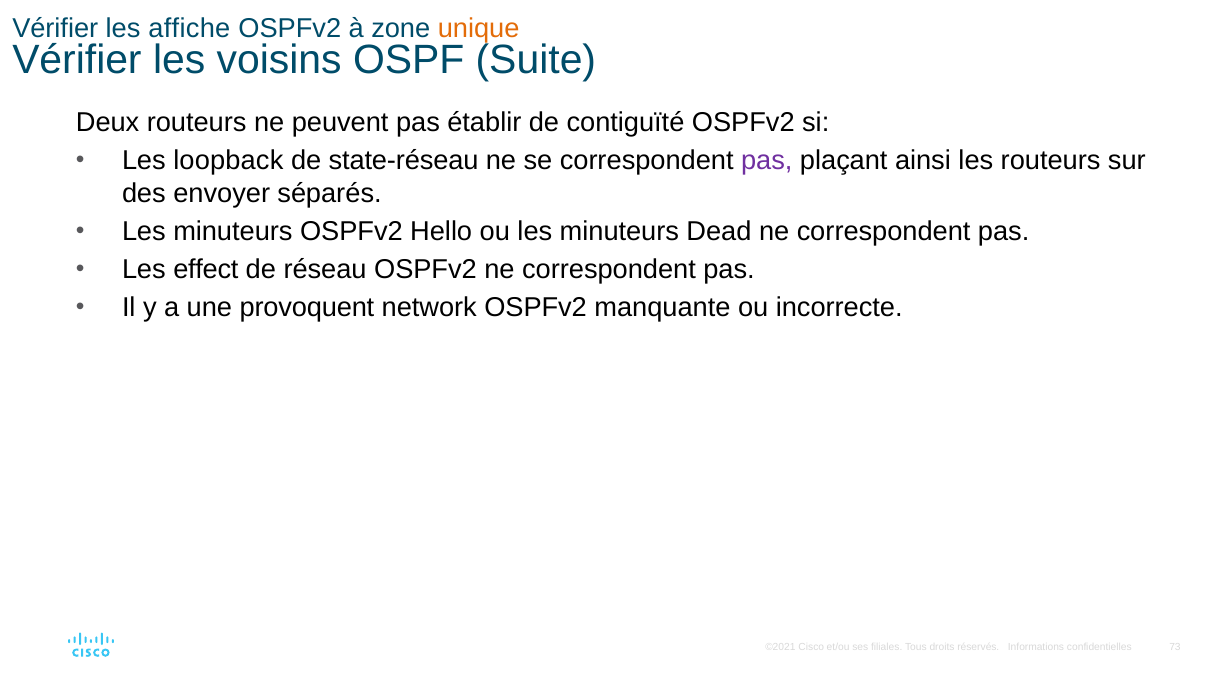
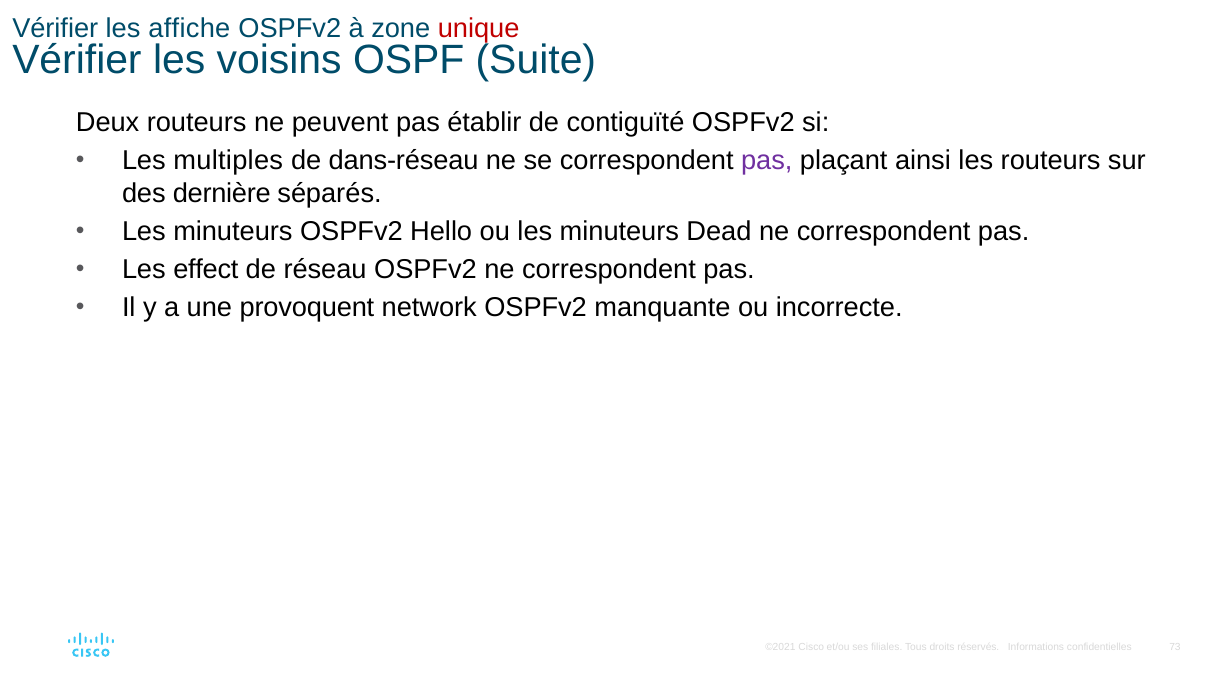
unique colour: orange -> red
loopback: loopback -> multiples
state-réseau: state-réseau -> dans-réseau
envoyer: envoyer -> dernière
